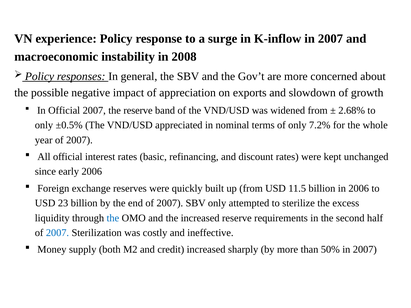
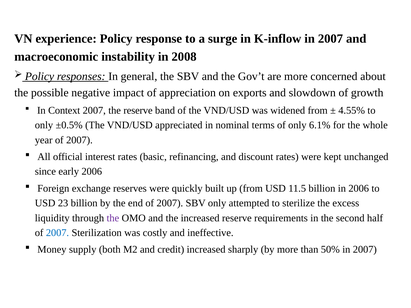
In Official: Official -> Context
2.68%: 2.68% -> 4.55%
7.2%: 7.2% -> 6.1%
the at (113, 218) colour: blue -> purple
